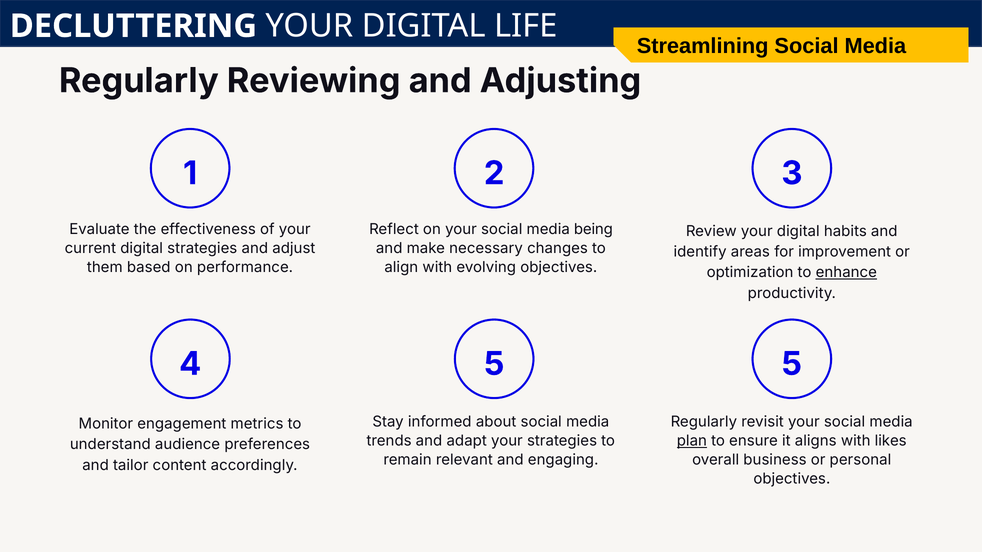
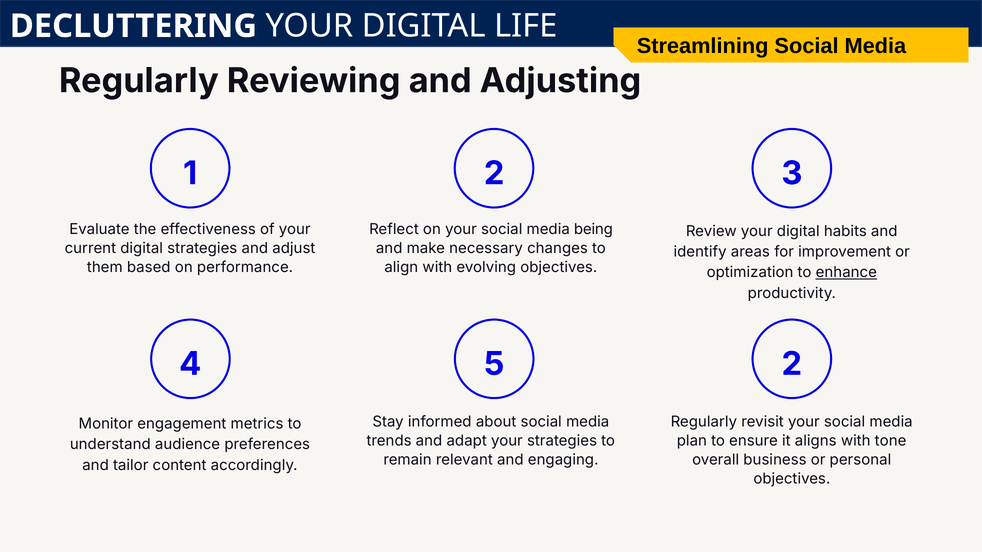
5 5: 5 -> 2
plan underline: present -> none
likes: likes -> tone
